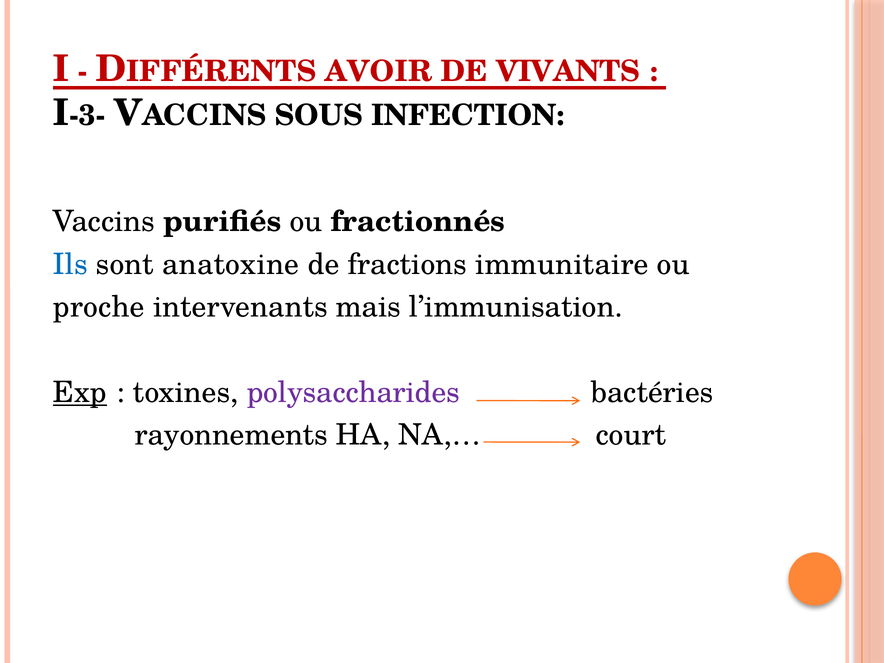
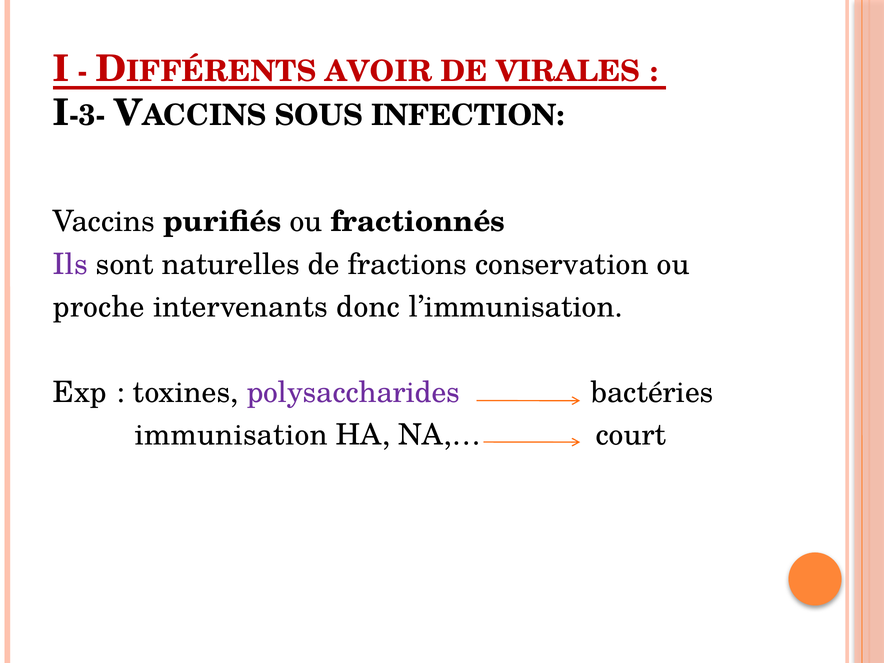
VIVANTS: VIVANTS -> VIRALES
Ils colour: blue -> purple
anatoxine: anatoxine -> naturelles
immunitaire: immunitaire -> conservation
mais: mais -> donc
Exp underline: present -> none
rayonnements: rayonnements -> immunisation
